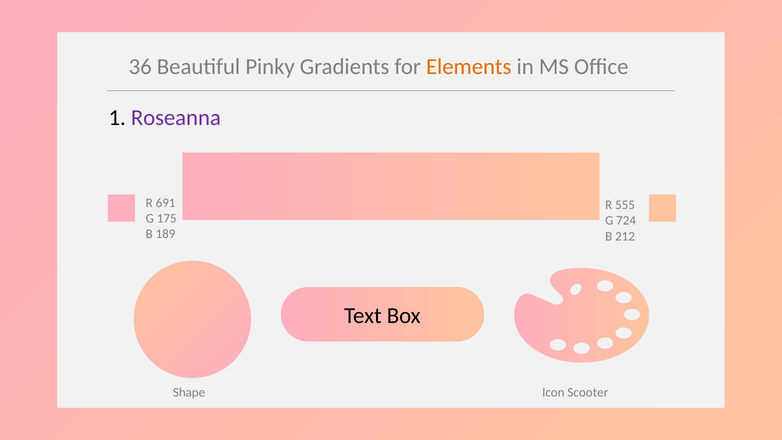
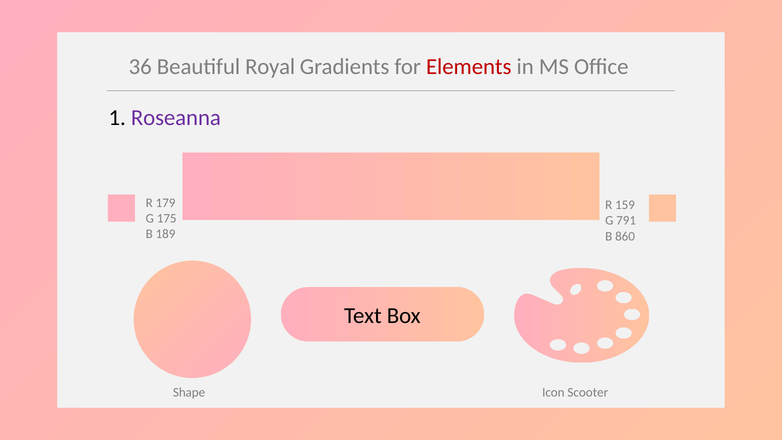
Pinky: Pinky -> Royal
Elements colour: orange -> red
691: 691 -> 179
555: 555 -> 159
724: 724 -> 791
212: 212 -> 860
